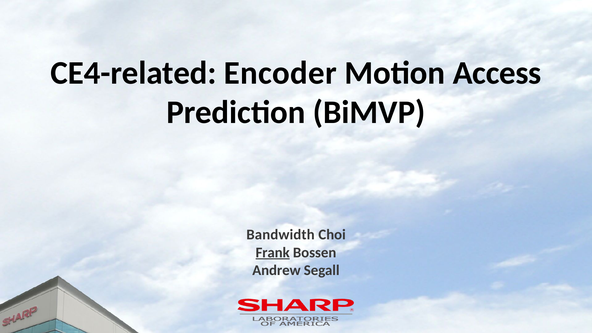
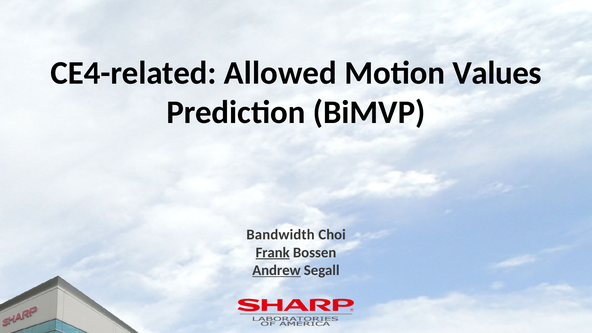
Encoder: Encoder -> Allowed
Access: Access -> Values
Andrew underline: none -> present
